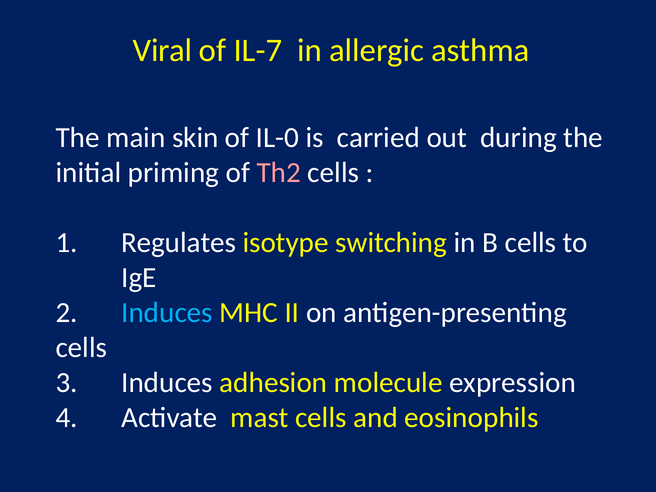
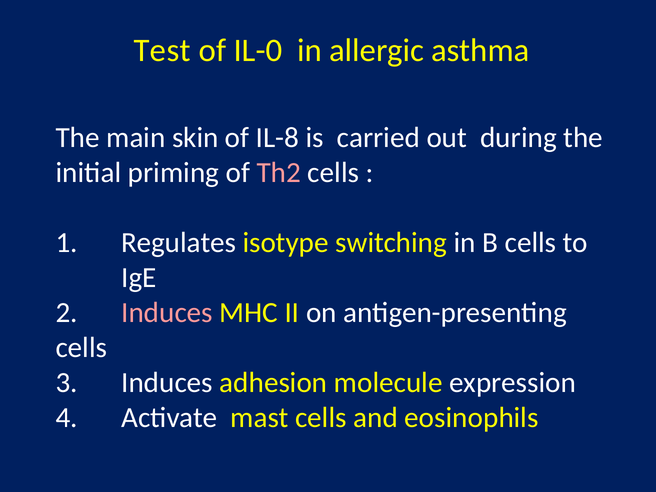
Viral: Viral -> Test
IL-7: IL-7 -> IL-0
IL-0: IL-0 -> IL-8
Induces at (167, 313) colour: light blue -> pink
